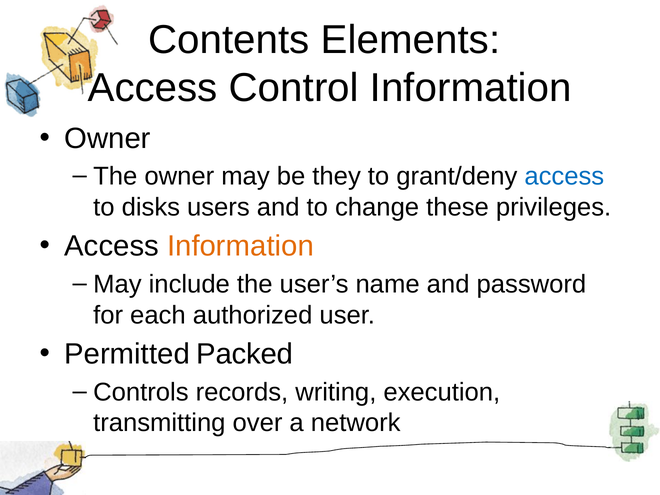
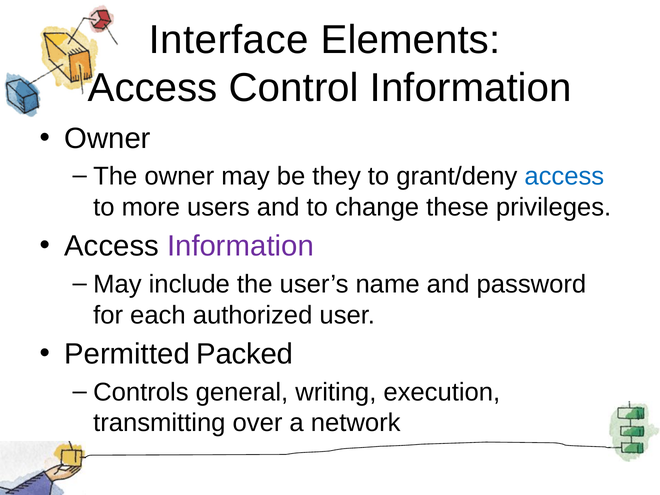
Contents: Contents -> Interface
disks: disks -> more
Information at (240, 246) colour: orange -> purple
records: records -> general
